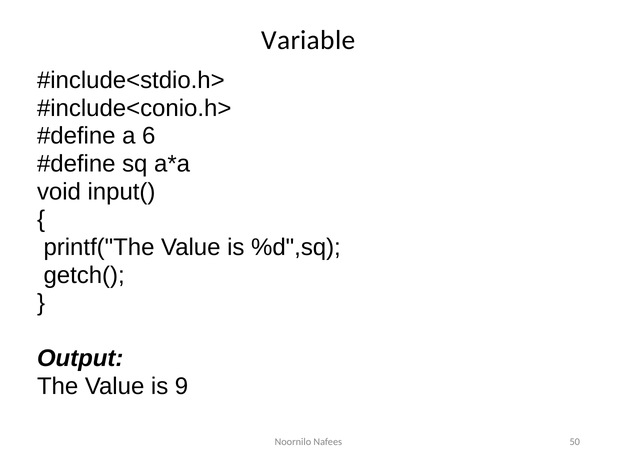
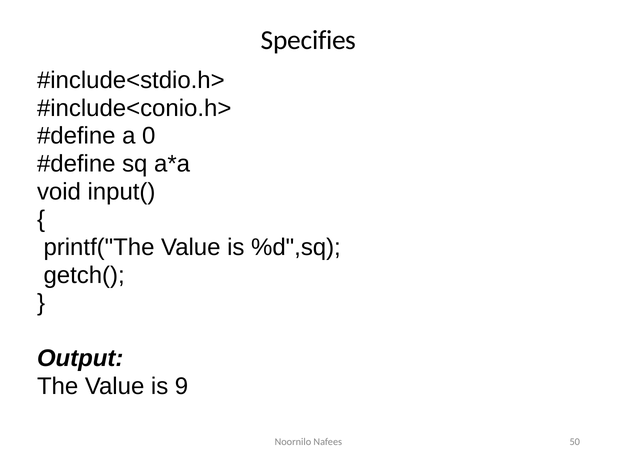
Variable: Variable -> Specifies
6: 6 -> 0
